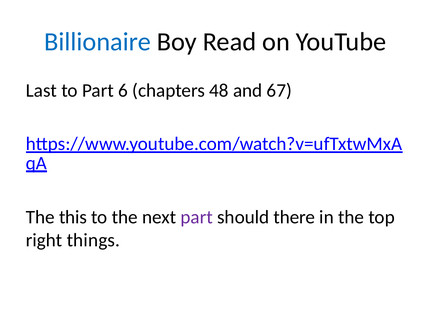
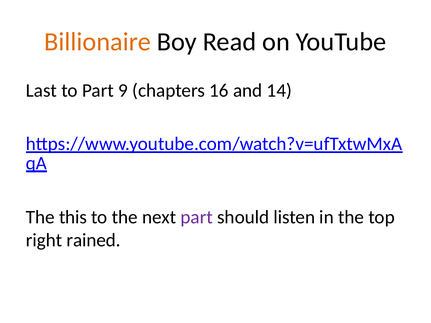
Billionaire colour: blue -> orange
6: 6 -> 9
48: 48 -> 16
67: 67 -> 14
there: there -> listen
things: things -> rained
